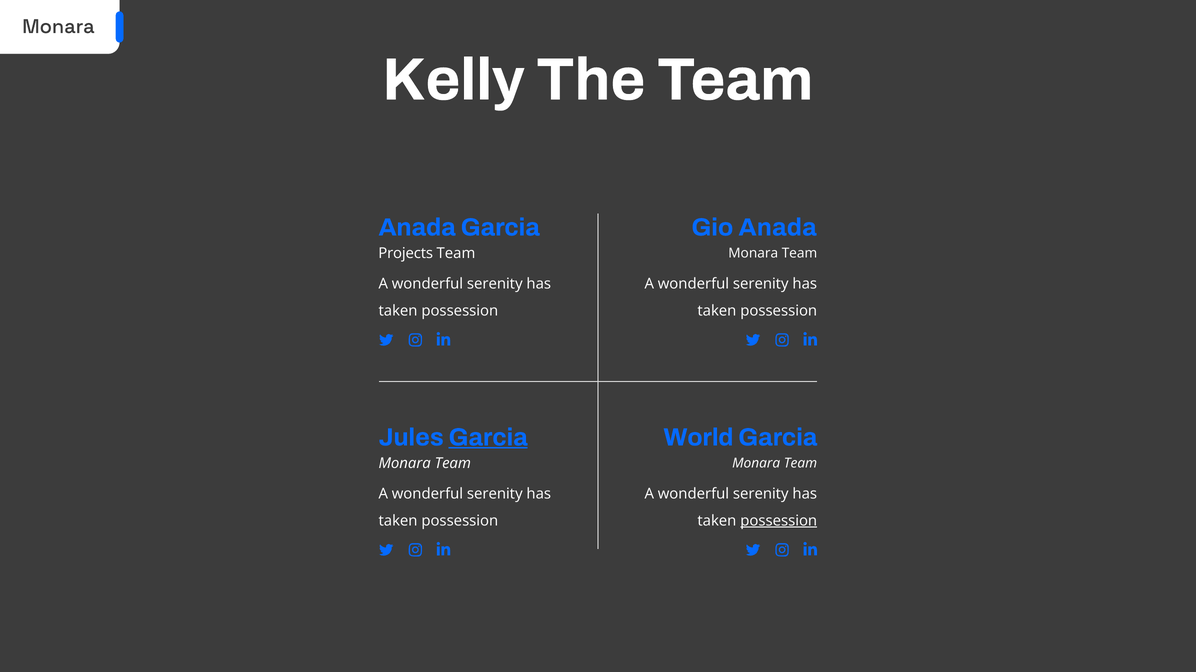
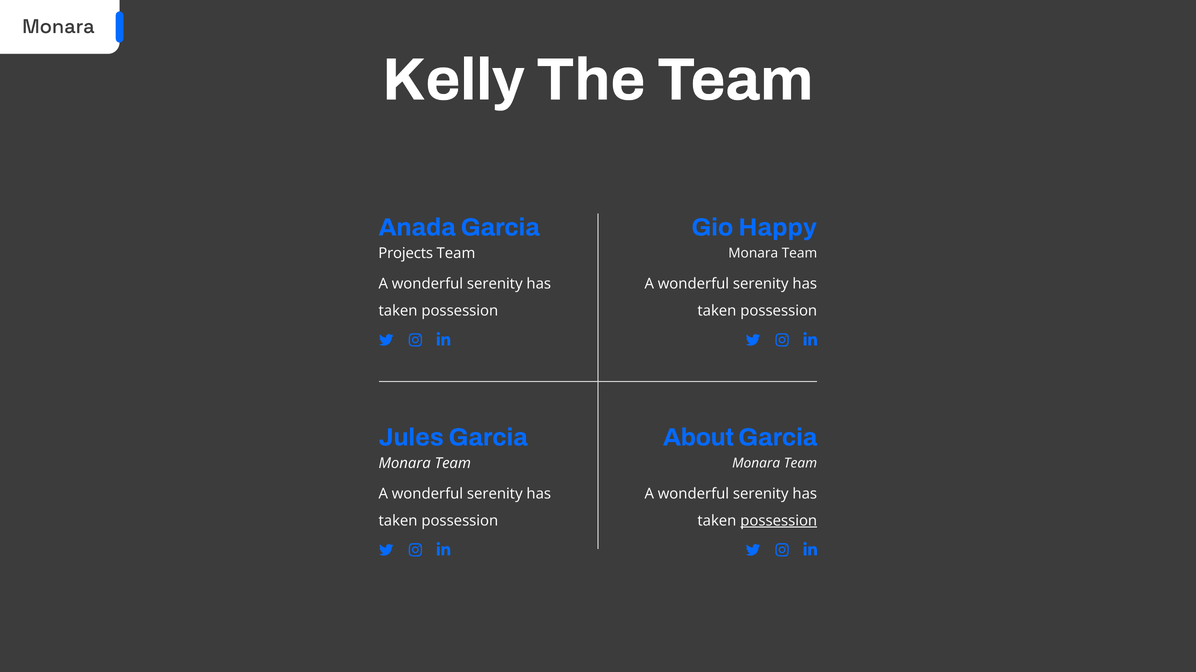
Gio Anada: Anada -> Happy
Garcia at (488, 438) underline: present -> none
World: World -> About
